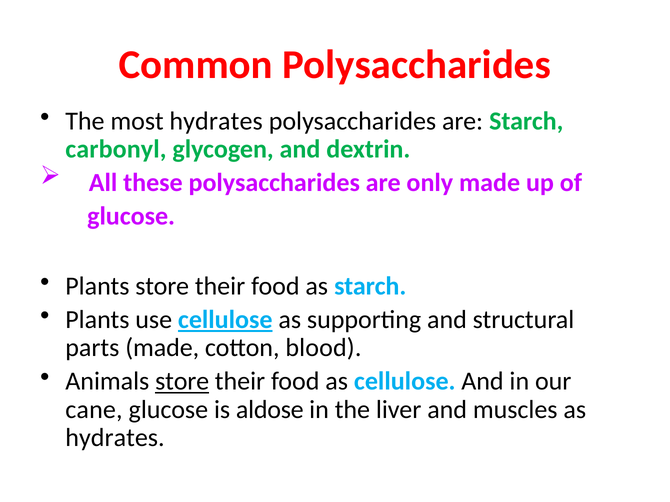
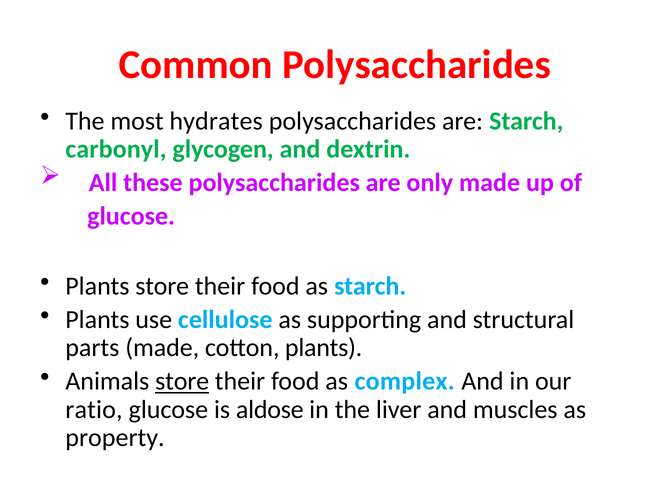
cellulose at (225, 320) underline: present -> none
cotton blood: blood -> plants
as cellulose: cellulose -> complex
cane: cane -> ratio
hydrates at (115, 438): hydrates -> property
